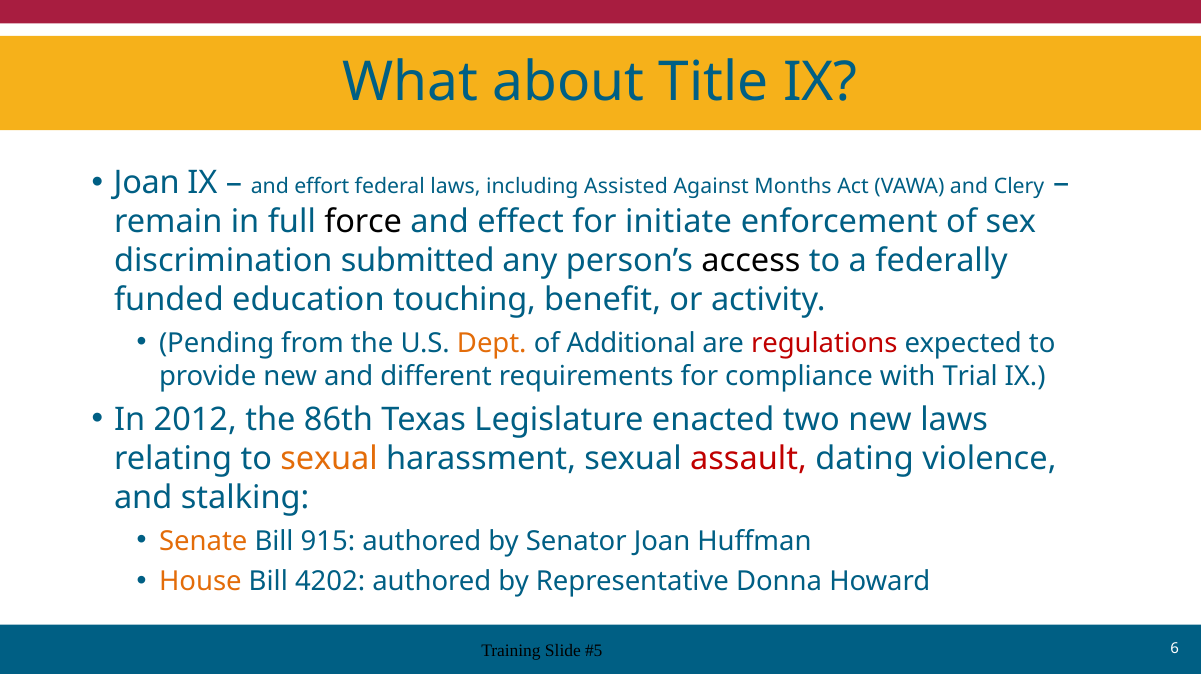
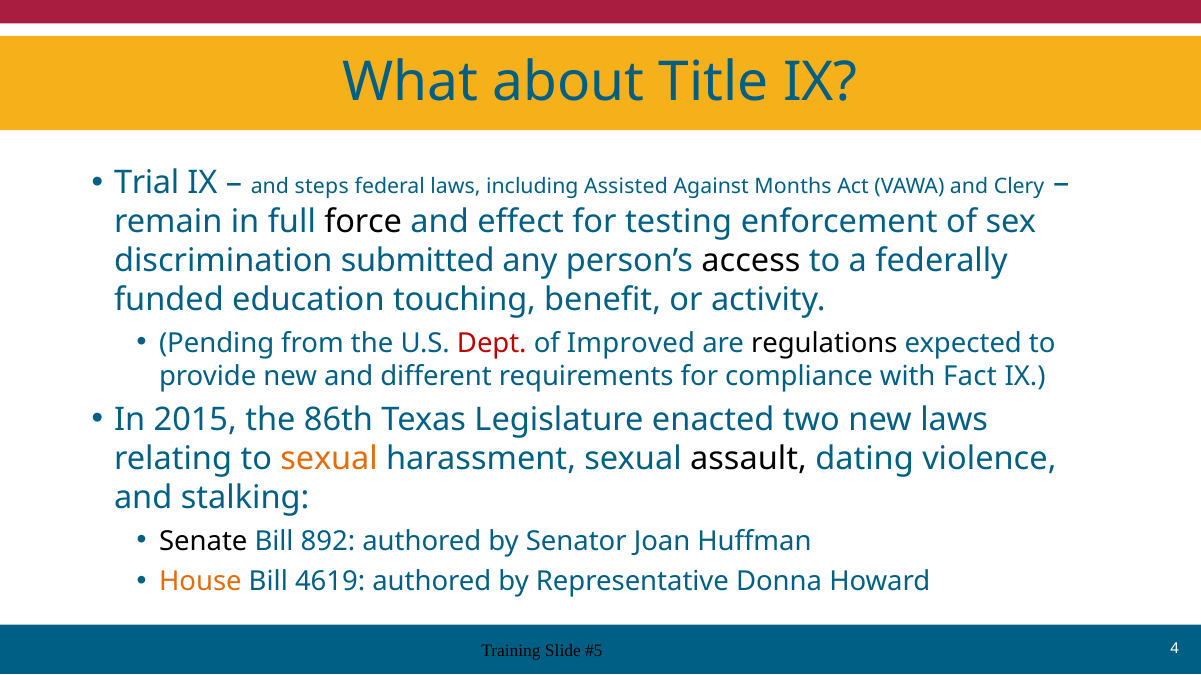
Joan at (147, 183): Joan -> Trial
effort: effort -> steps
initiate: initiate -> testing
Dept colour: orange -> red
Additional: Additional -> Improved
regulations colour: red -> black
Trial: Trial -> Fact
2012: 2012 -> 2015
assault colour: red -> black
Senate colour: orange -> black
915: 915 -> 892
4202: 4202 -> 4619
6: 6 -> 4
